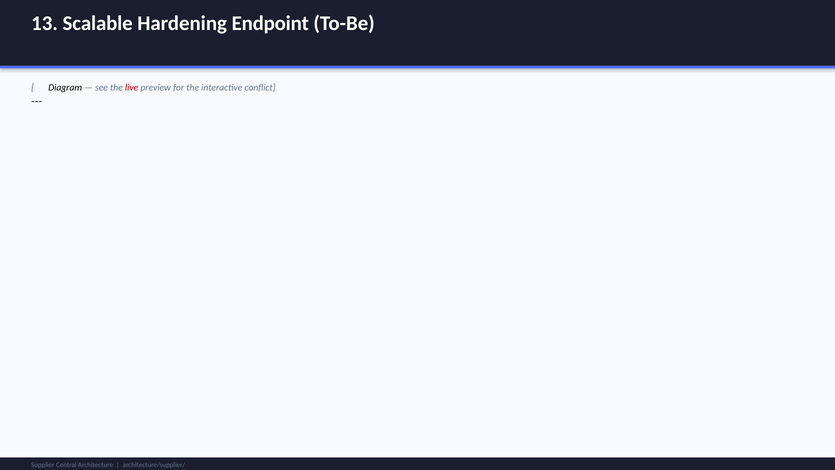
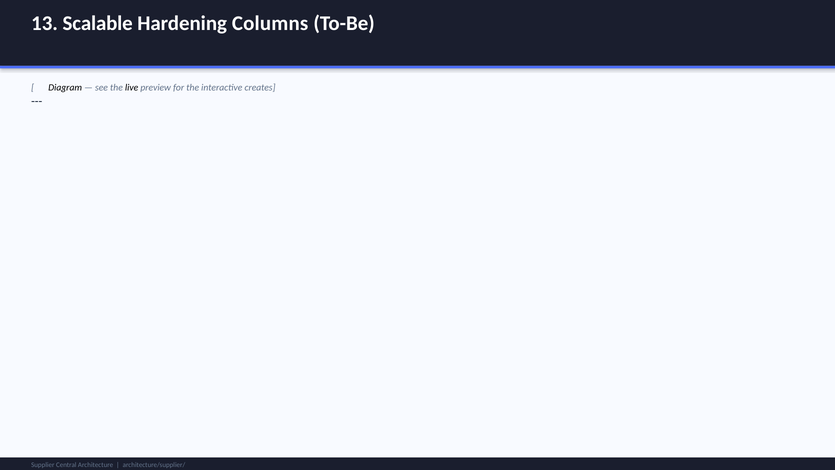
Endpoint: Endpoint -> Columns
live colour: red -> black
conflict: conflict -> creates
